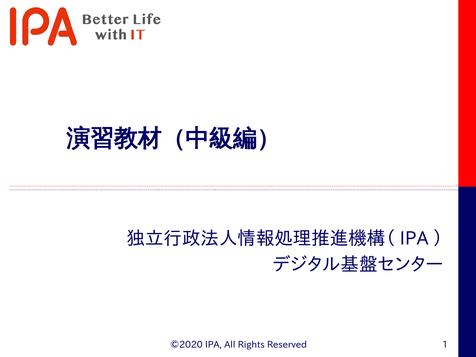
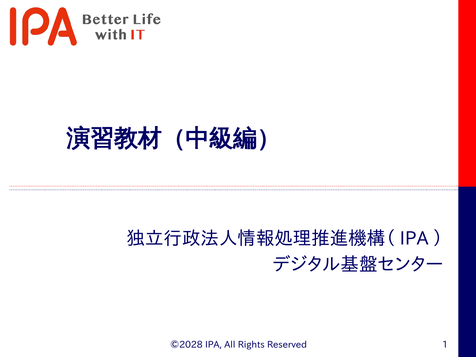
©2020: ©2020 -> ©2028
